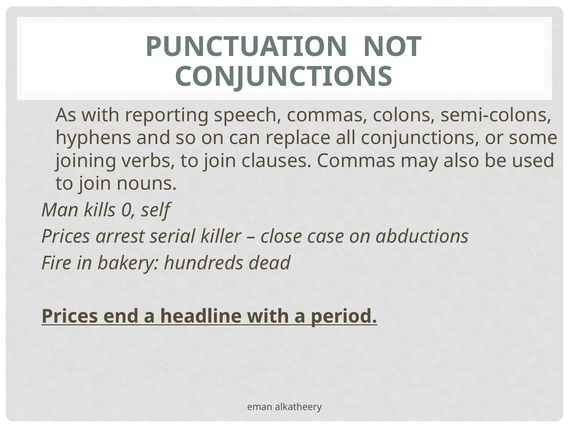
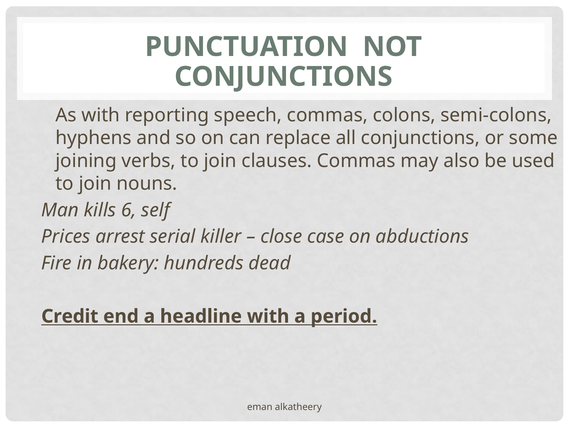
0: 0 -> 6
Prices at (70, 316): Prices -> Credit
